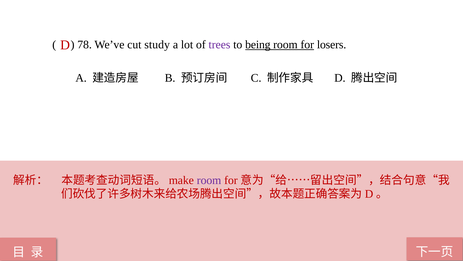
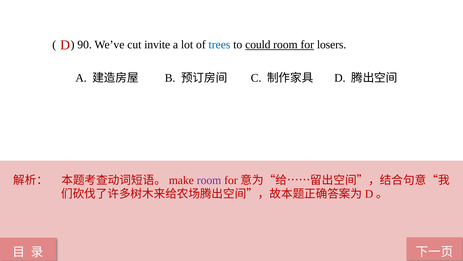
78: 78 -> 90
study: study -> invite
trees colour: purple -> blue
being: being -> could
